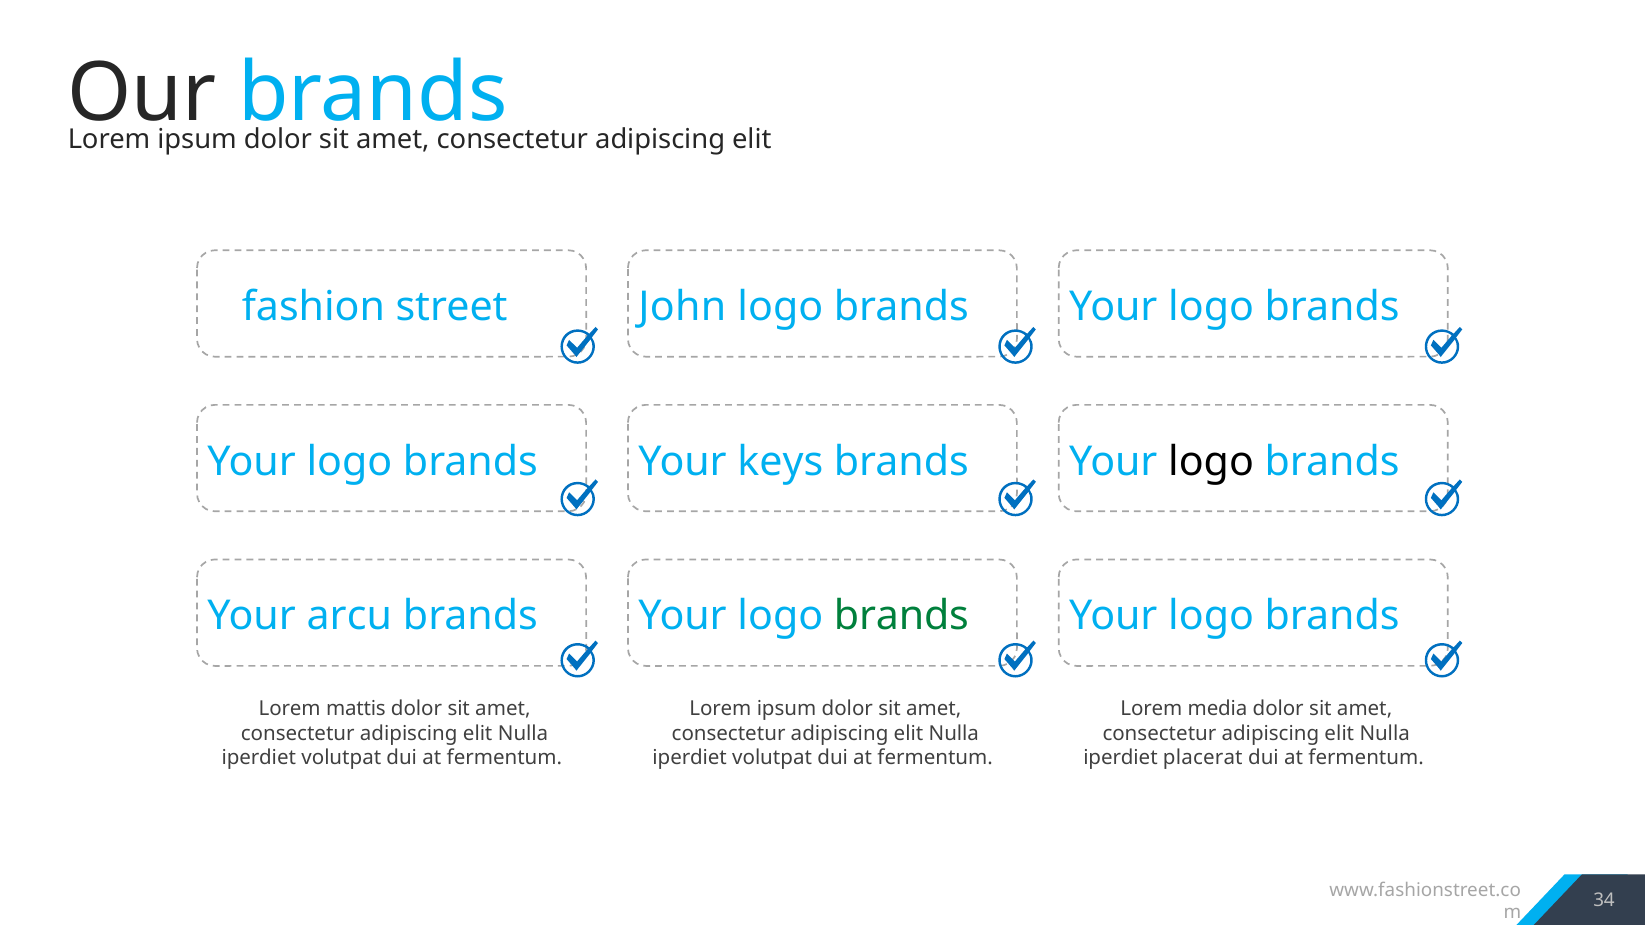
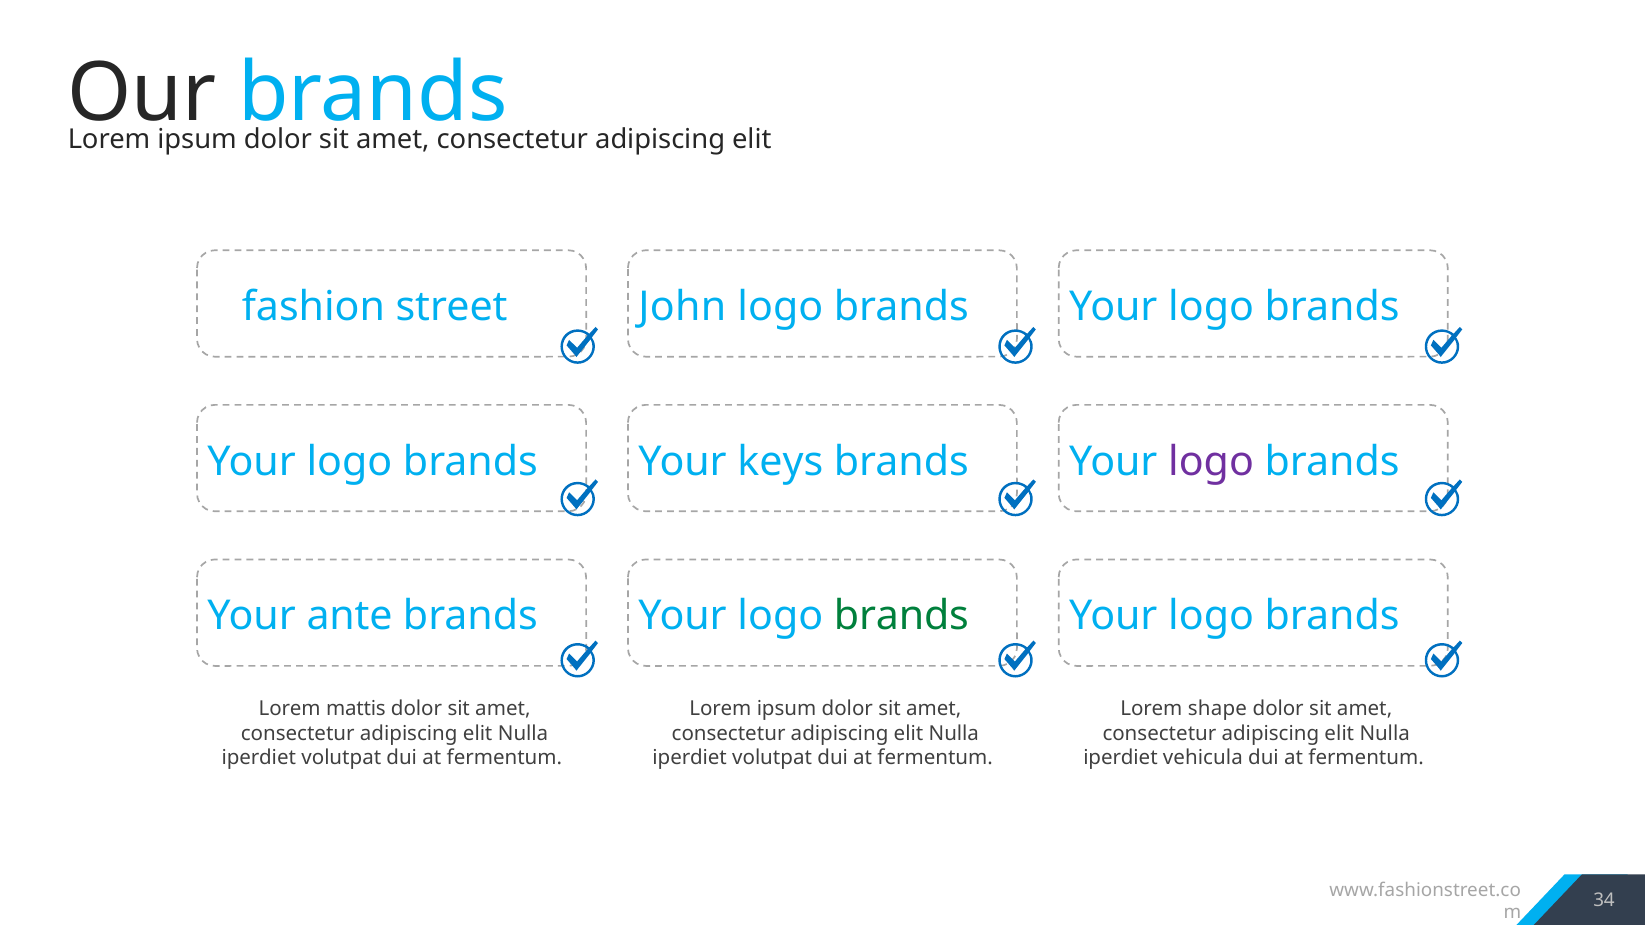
logo at (1211, 462) colour: black -> purple
arcu: arcu -> ante
media: media -> shape
placerat: placerat -> vehicula
